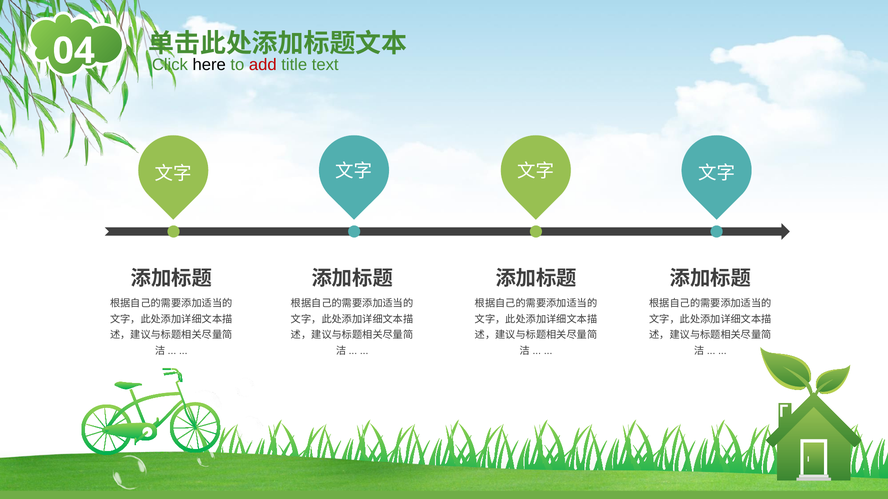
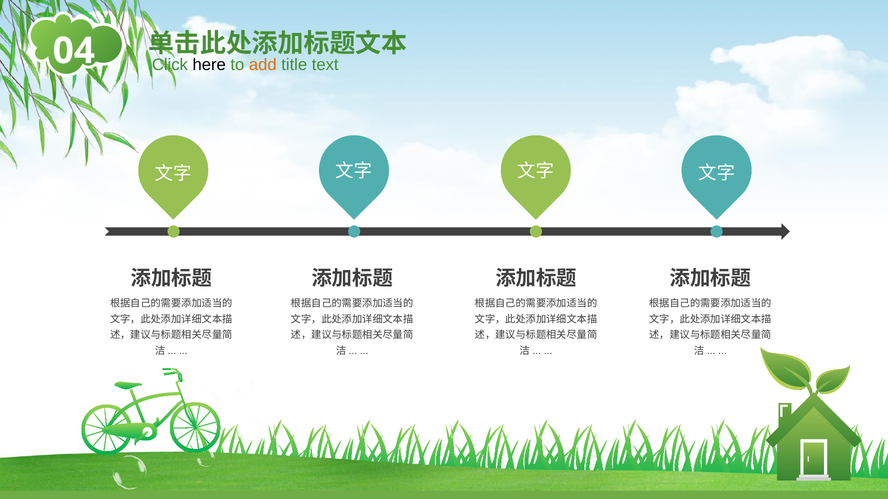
add colour: red -> orange
